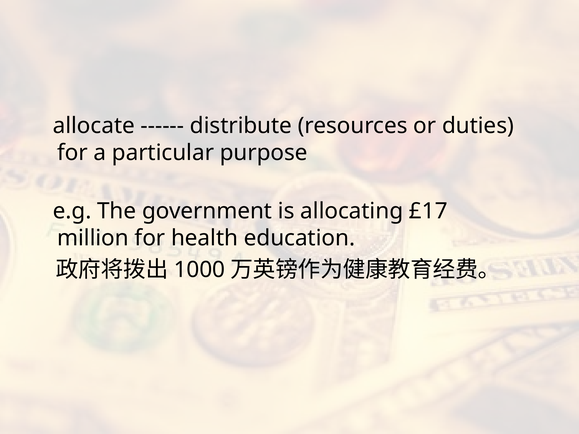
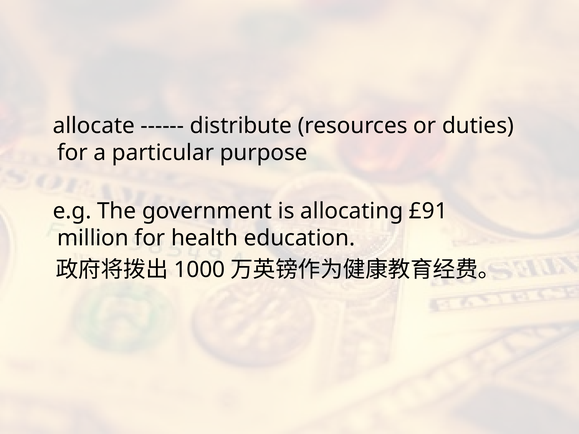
£17: £17 -> £91
